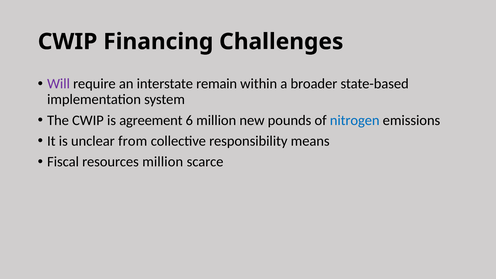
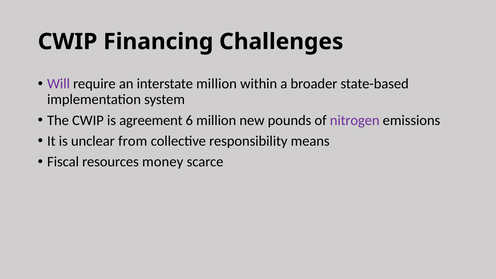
interstate remain: remain -> million
nitrogen colour: blue -> purple
resources million: million -> money
